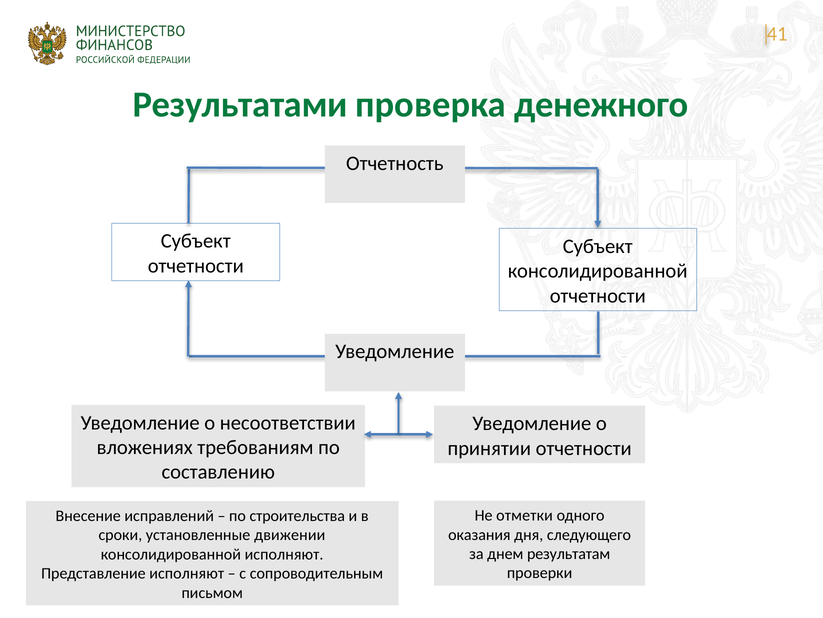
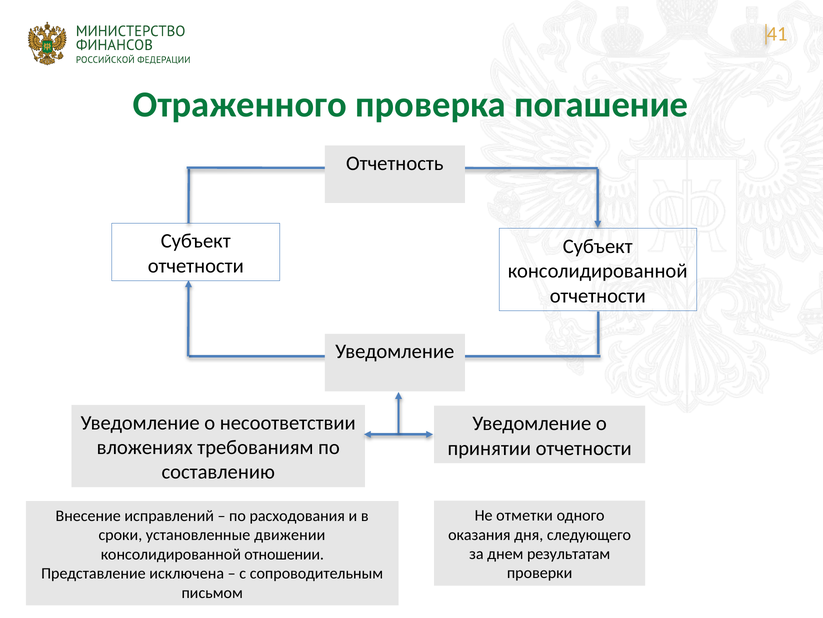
Результатами: Результатами -> Отраженного
денежного: денежного -> погашение
строительства: строительства -> расходования
консолидированной исполняют: исполняют -> отношении
Представление исполняют: исполняют -> исключена
